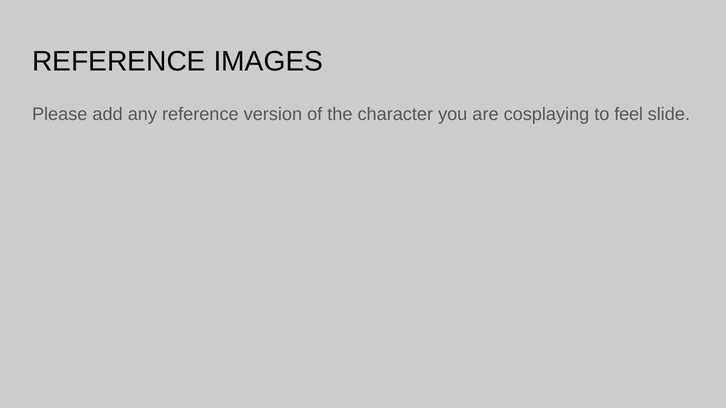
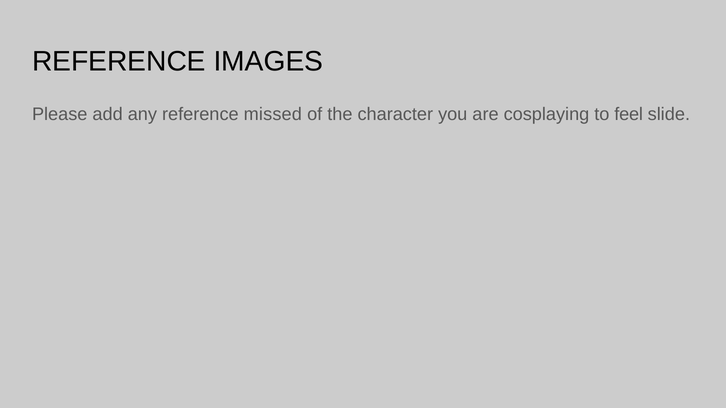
version: version -> missed
